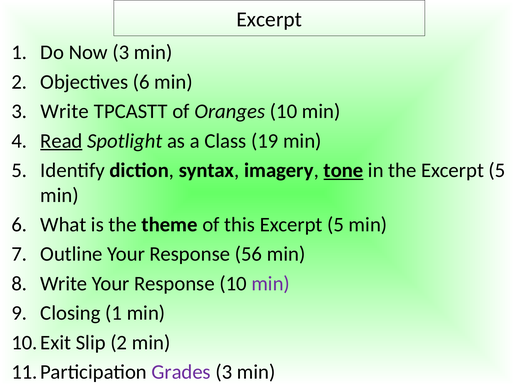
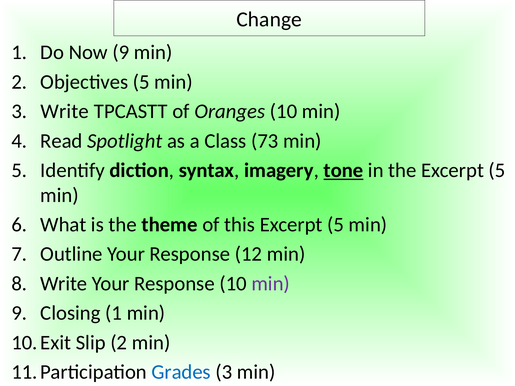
Excerpt at (269, 20): Excerpt -> Change
Now 3: 3 -> 9
Objectives 6: 6 -> 5
Read underline: present -> none
19: 19 -> 73
56: 56 -> 12
Grades colour: purple -> blue
